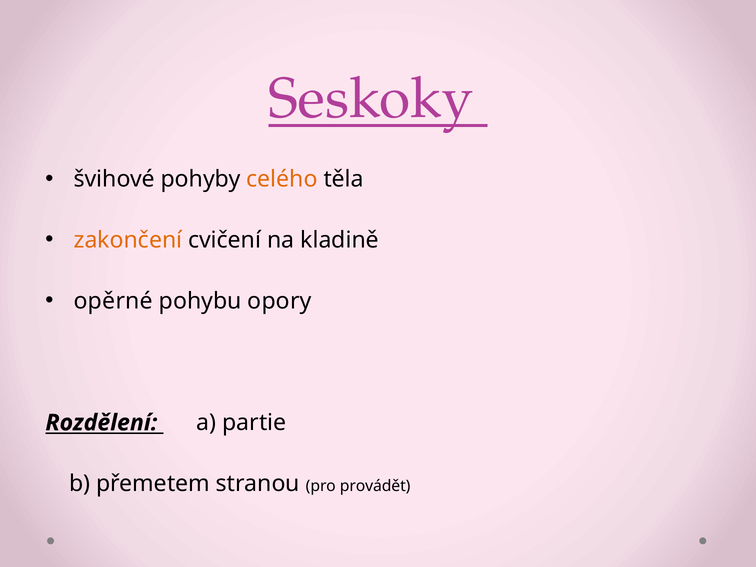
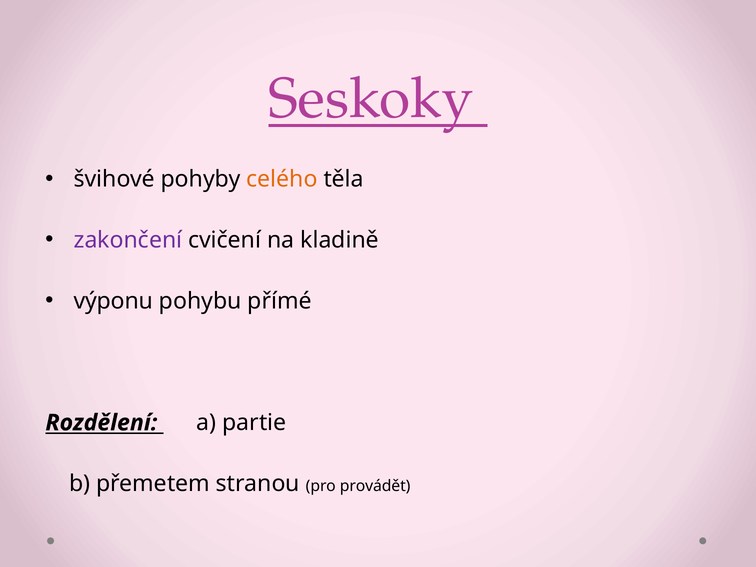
zakončení colour: orange -> purple
opěrné: opěrné -> výponu
opory: opory -> přímé
